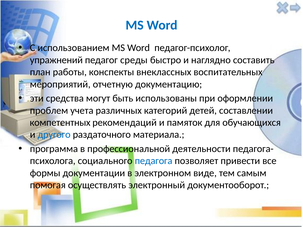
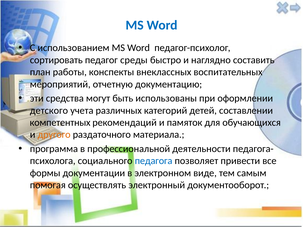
упражнений: упражнений -> сортировать
проблем: проблем -> детского
другого colour: blue -> orange
